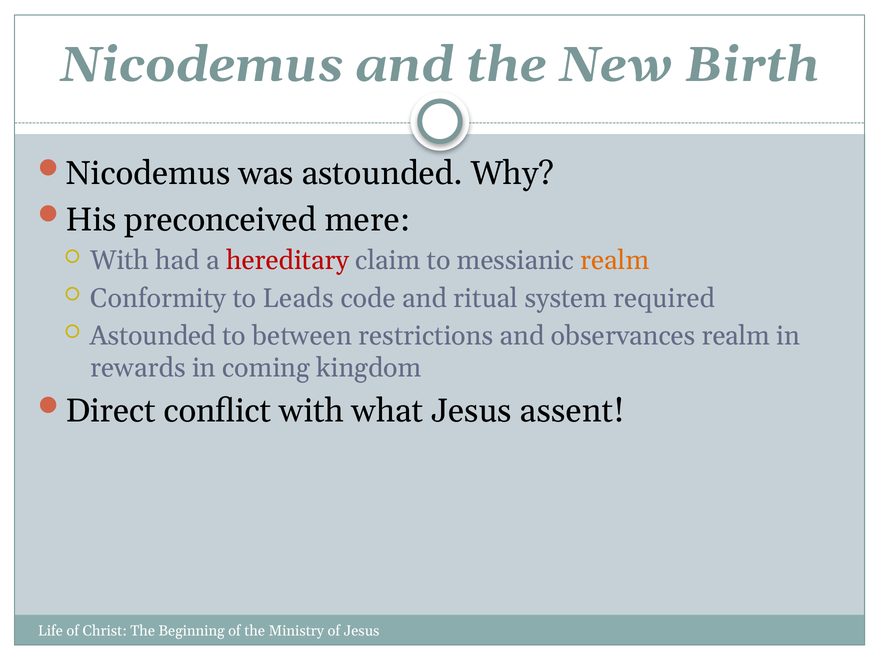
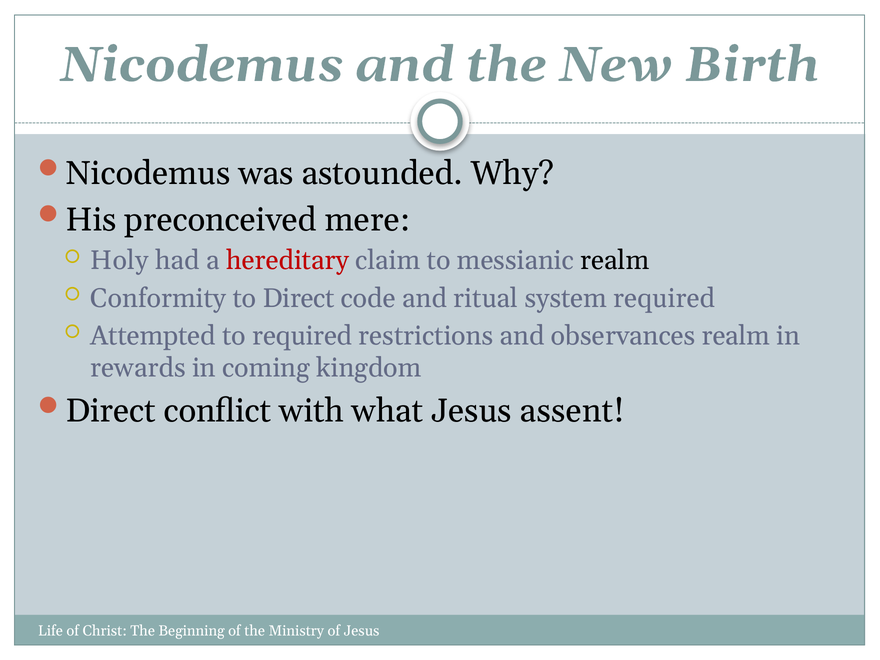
With at (120, 261): With -> Holy
realm at (615, 261) colour: orange -> black
to Leads: Leads -> Direct
Astounded at (153, 336): Astounded -> Attempted
to between: between -> required
